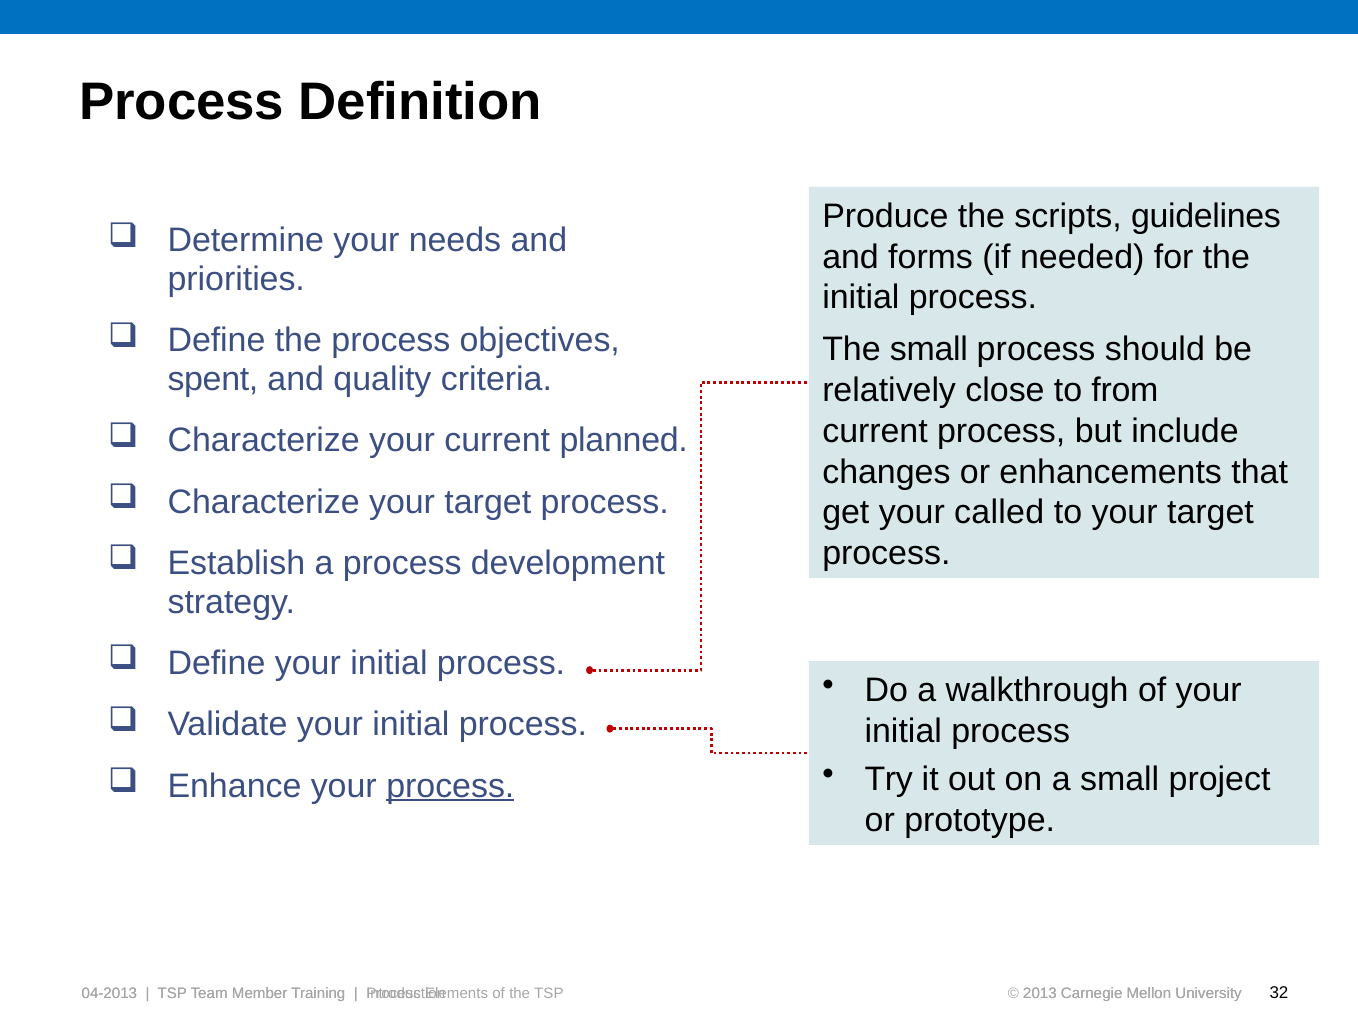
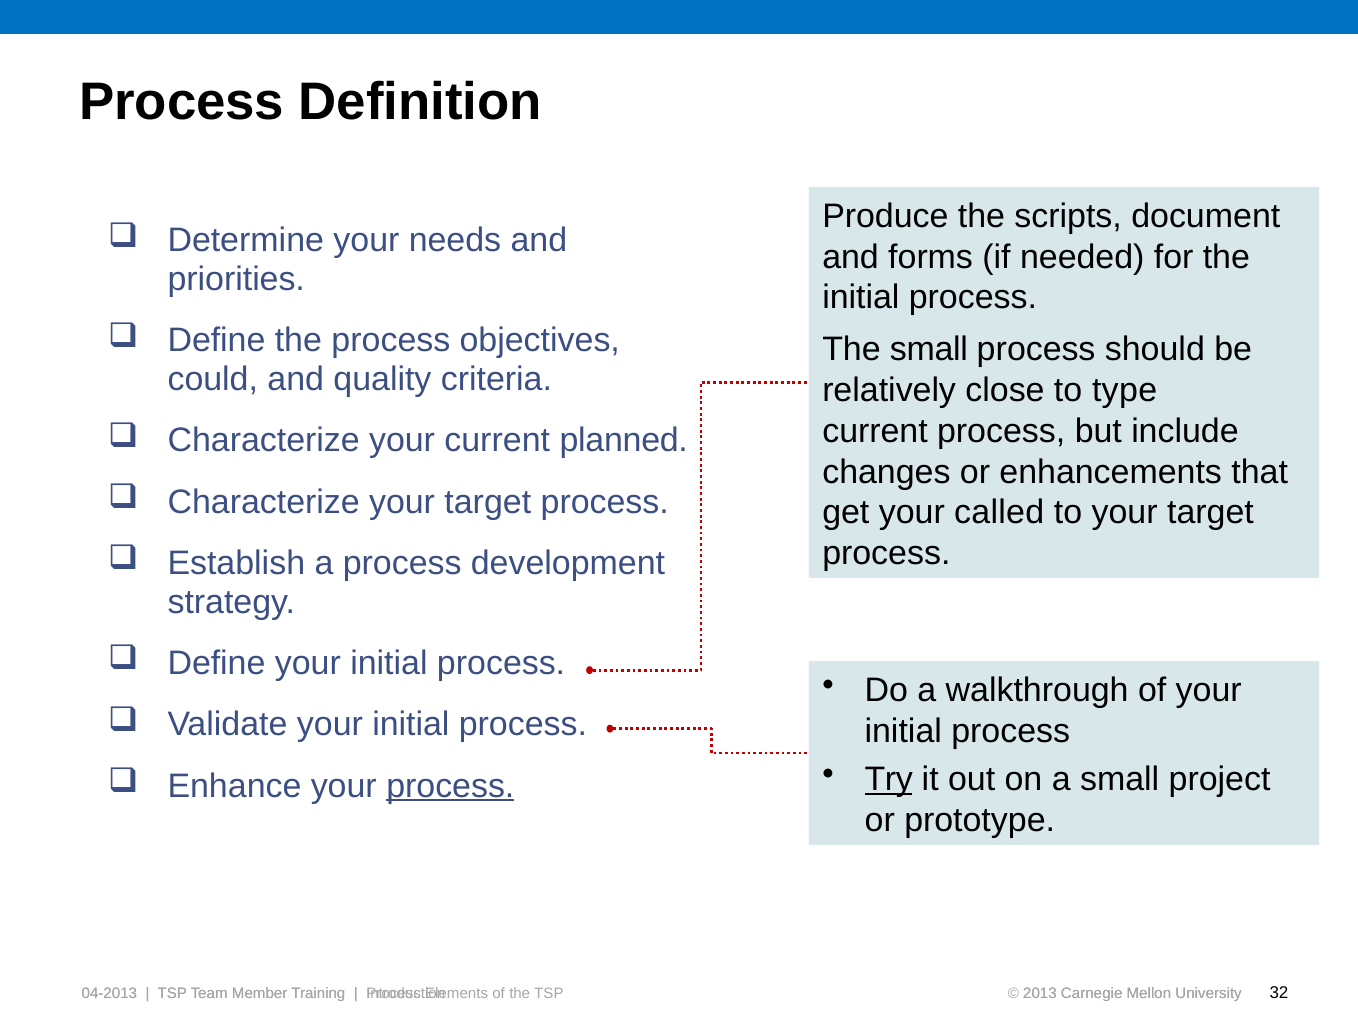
guidelines: guidelines -> document
spent: spent -> could
from: from -> type
Try underline: none -> present
